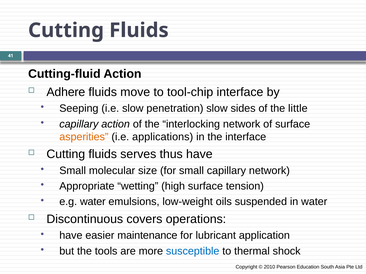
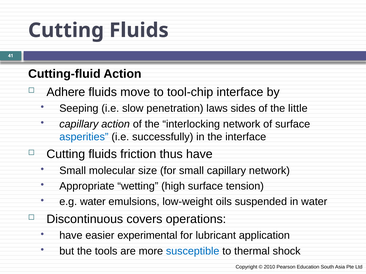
penetration slow: slow -> laws
asperities colour: orange -> blue
applications: applications -> successfully
serves: serves -> friction
maintenance: maintenance -> experimental
